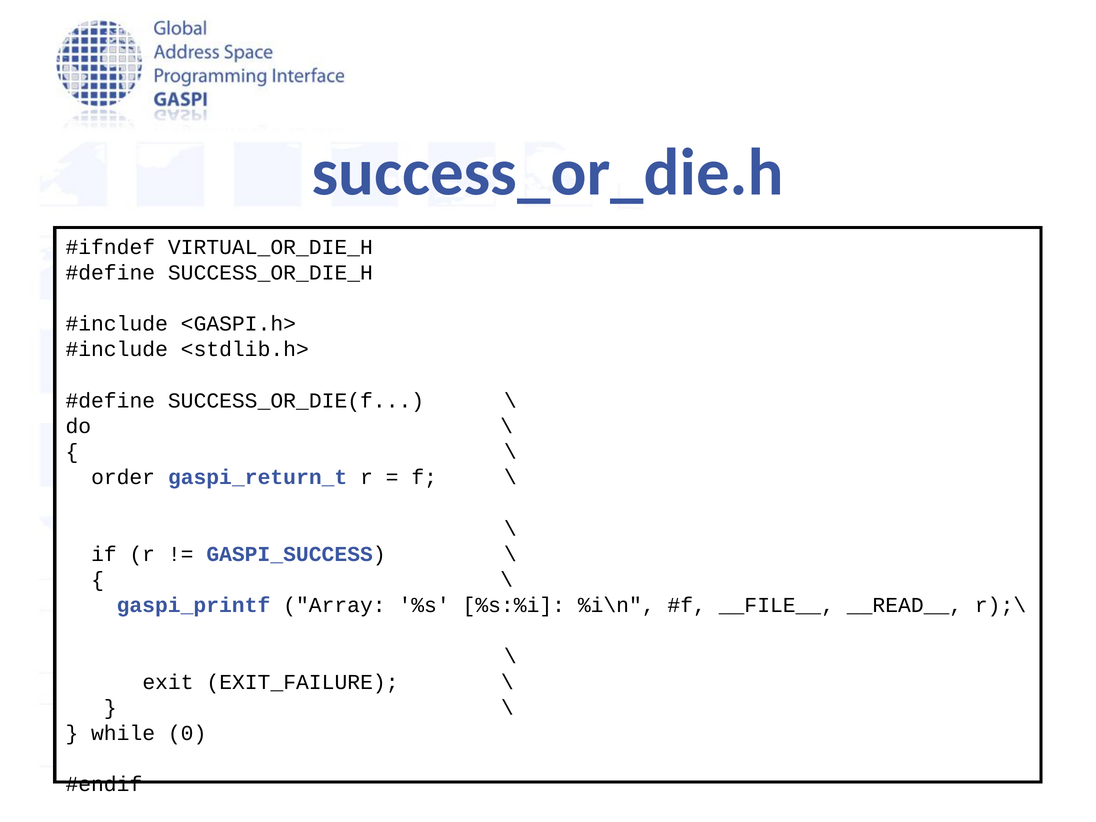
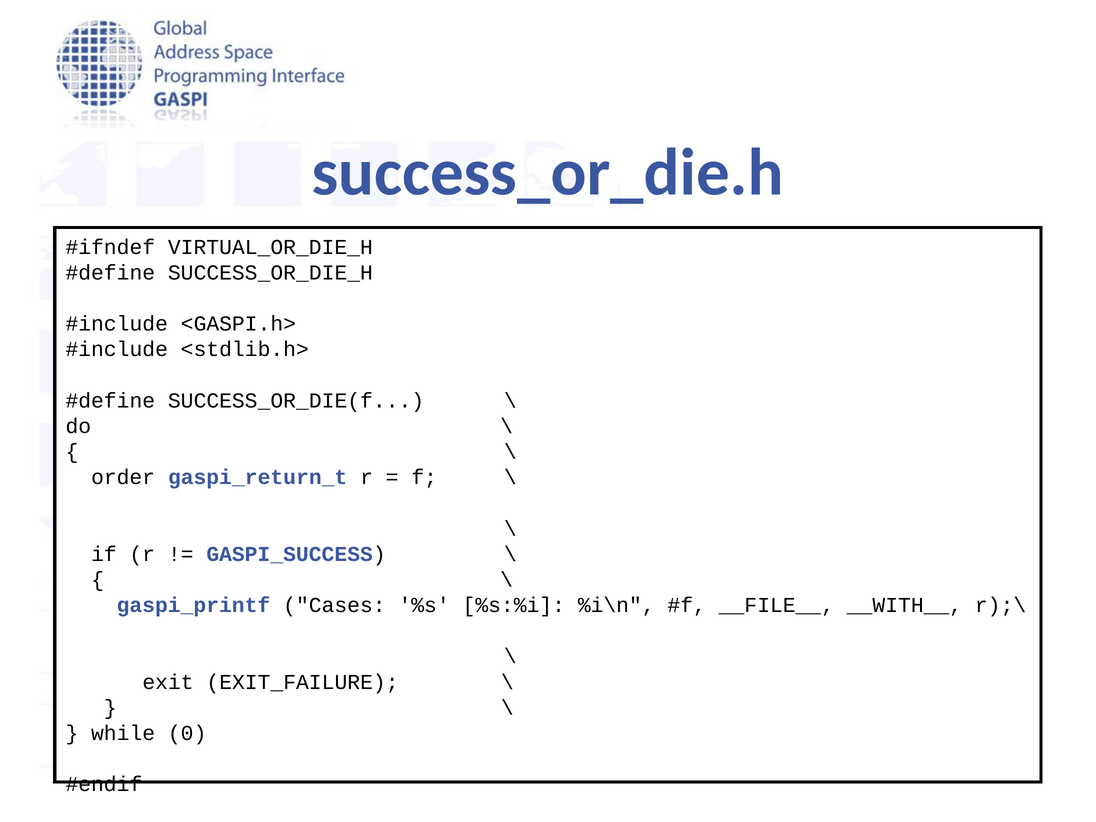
Array: Array -> Cases
__READ__: __READ__ -> __WITH__
